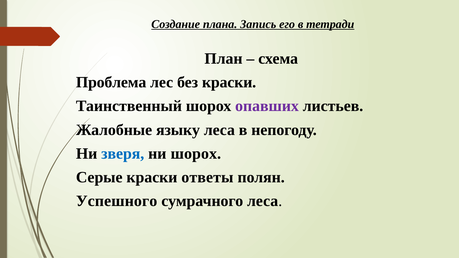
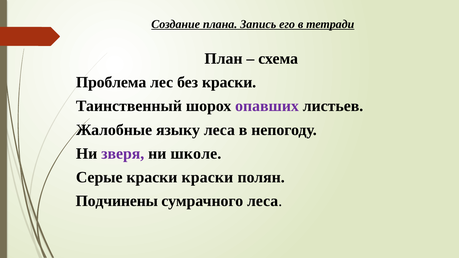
зверя colour: blue -> purple
ни шорох: шорох -> школе
краски ответы: ответы -> краски
Успешного: Успешного -> Подчинены
